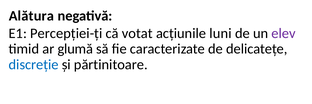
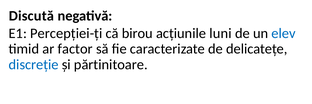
Alătura: Alătura -> Discută
votat: votat -> birou
elev colour: purple -> blue
glumă: glumă -> factor
